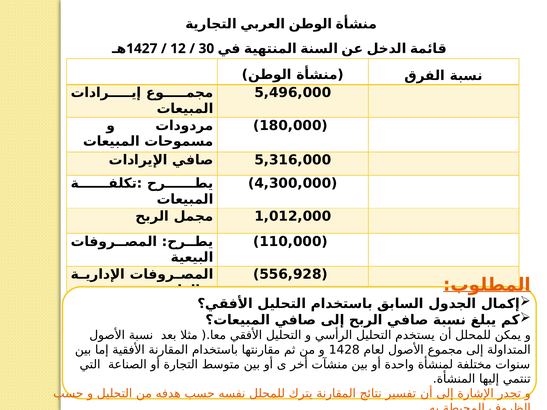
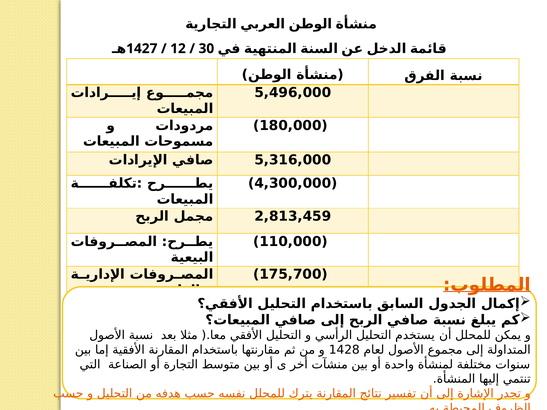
1,012,000: 1,012,000 -> 2,813,459
556,928: 556,928 -> 175,700
